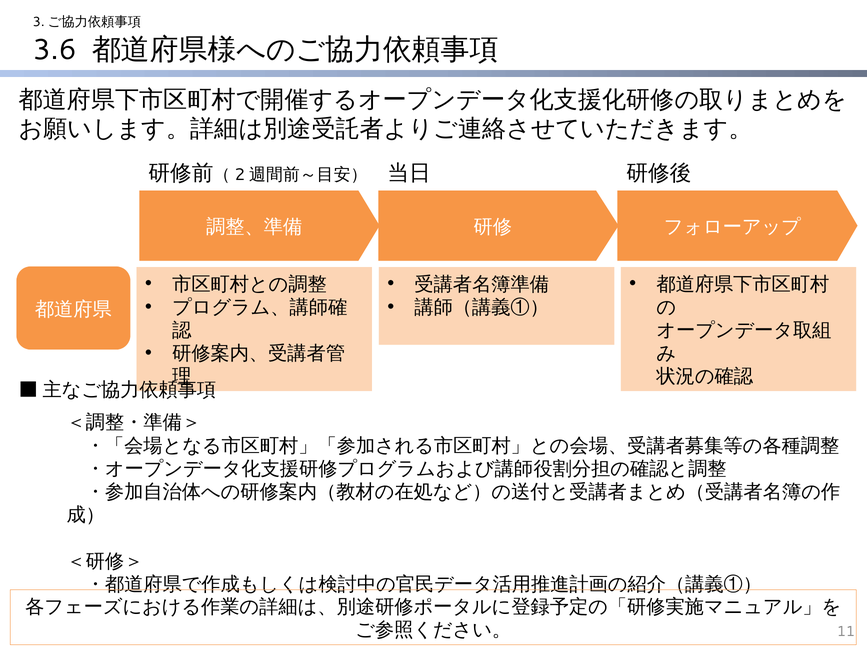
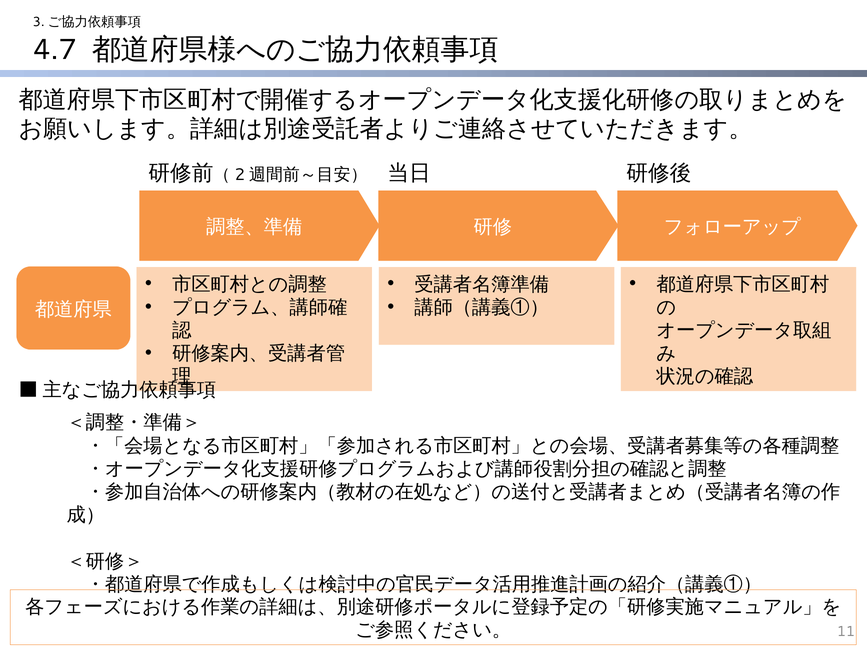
3.6: 3.6 -> 4.7
